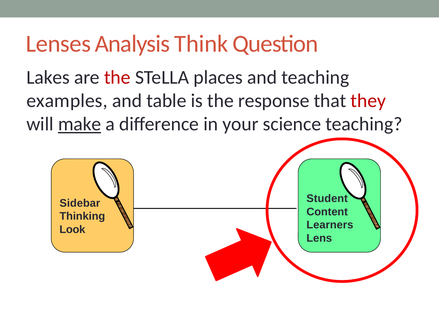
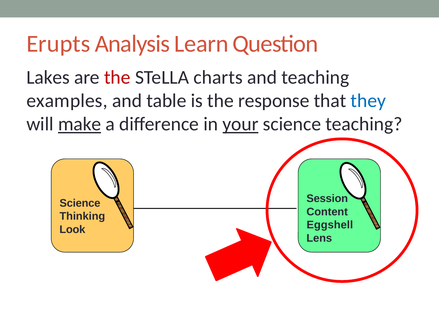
Lenses: Lenses -> Erupts
Think: Think -> Learn
places: places -> charts
they colour: red -> blue
your underline: none -> present
Student: Student -> Session
Sidebar at (80, 203): Sidebar -> Science
Learners: Learners -> Eggshell
